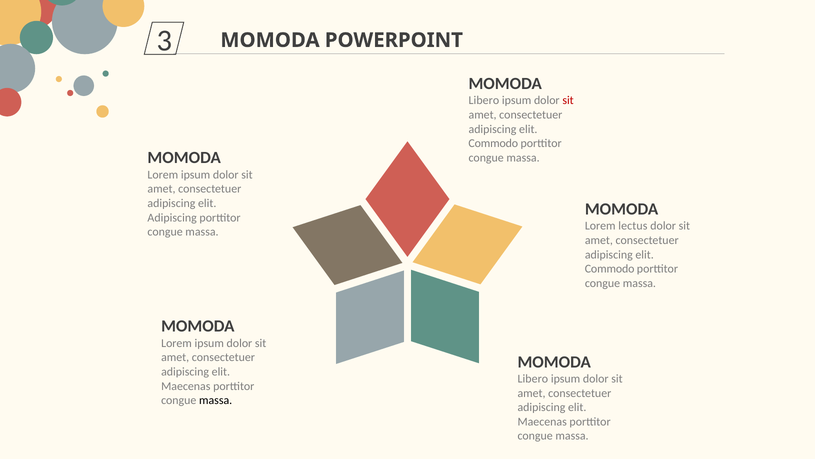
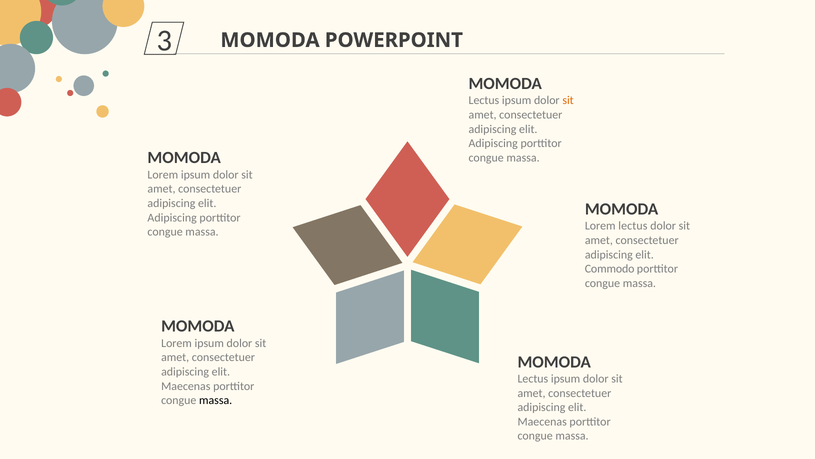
Libero at (484, 100): Libero -> Lectus
sit at (568, 100) colour: red -> orange
Commodo at (493, 143): Commodo -> Adipiscing
Libero at (533, 378): Libero -> Lectus
